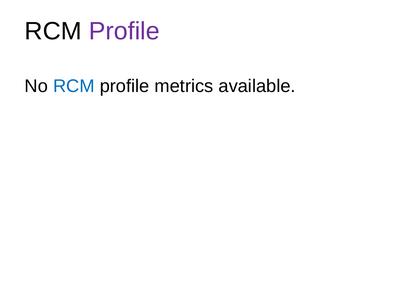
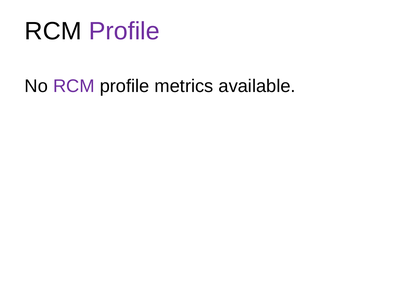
RCM at (74, 86) colour: blue -> purple
